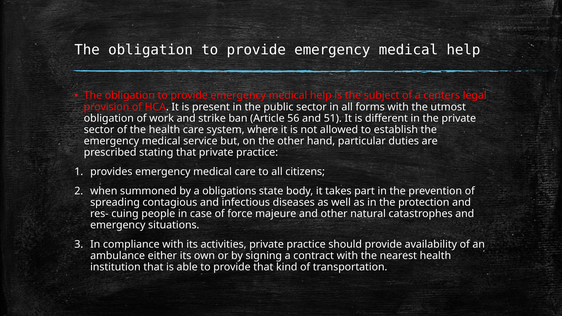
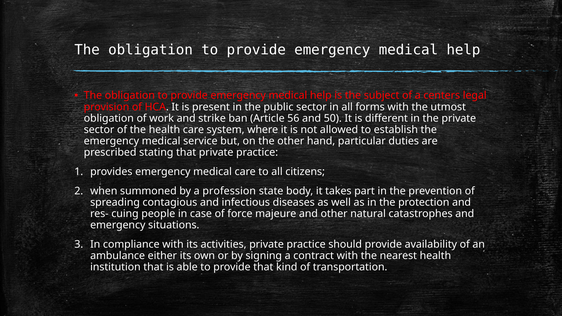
51: 51 -> 50
obligations: obligations -> profession
